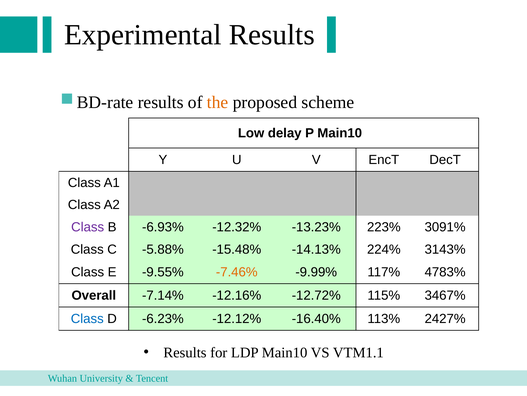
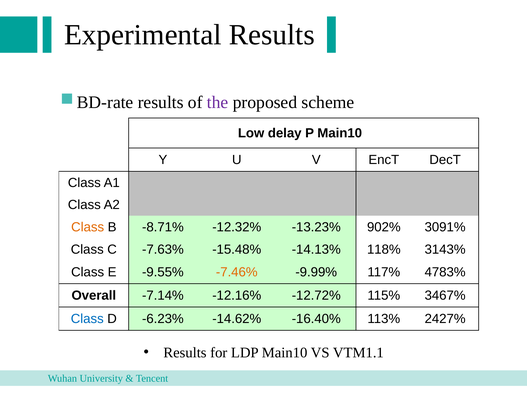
the colour: orange -> purple
Class at (88, 227) colour: purple -> orange
-6.93%: -6.93% -> -8.71%
223%: 223% -> 902%
-5.88%: -5.88% -> -7.63%
224%: 224% -> 118%
-12.12%: -12.12% -> -14.62%
